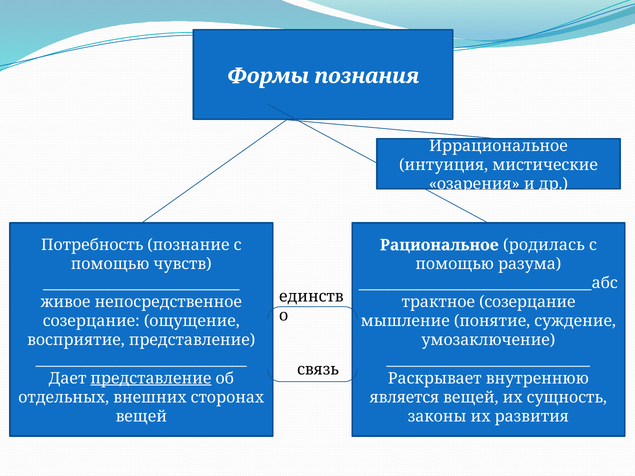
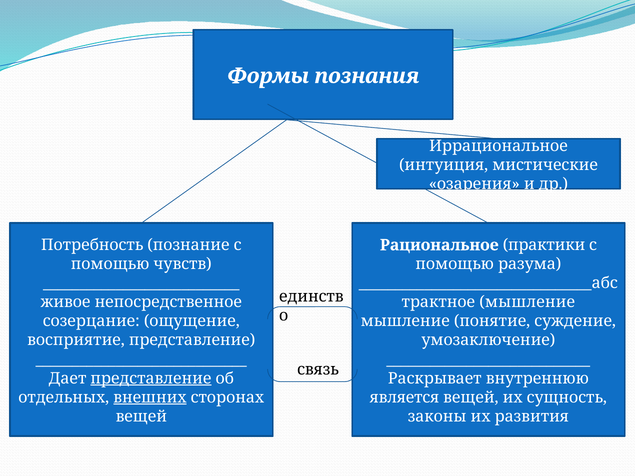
родилась: родилась -> практики
созерцание at (527, 302): созерцание -> мышление
внешних underline: none -> present
